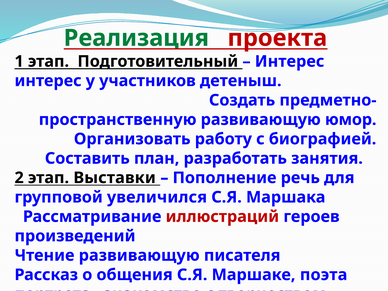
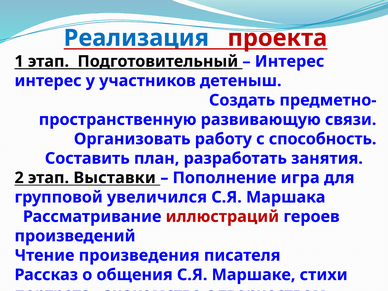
Реализация colour: green -> blue
юмор: юмор -> связи
биографией: биографией -> способность
речь: речь -> игра
Чтение развивающую: развивающую -> произведения
поэта: поэта -> стихи
